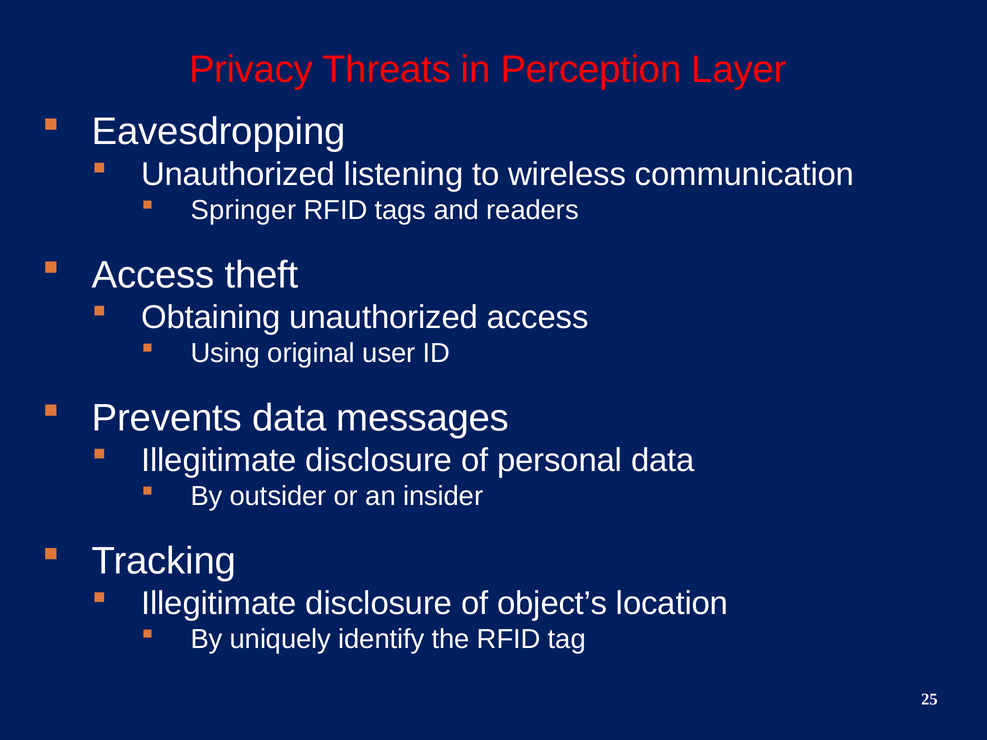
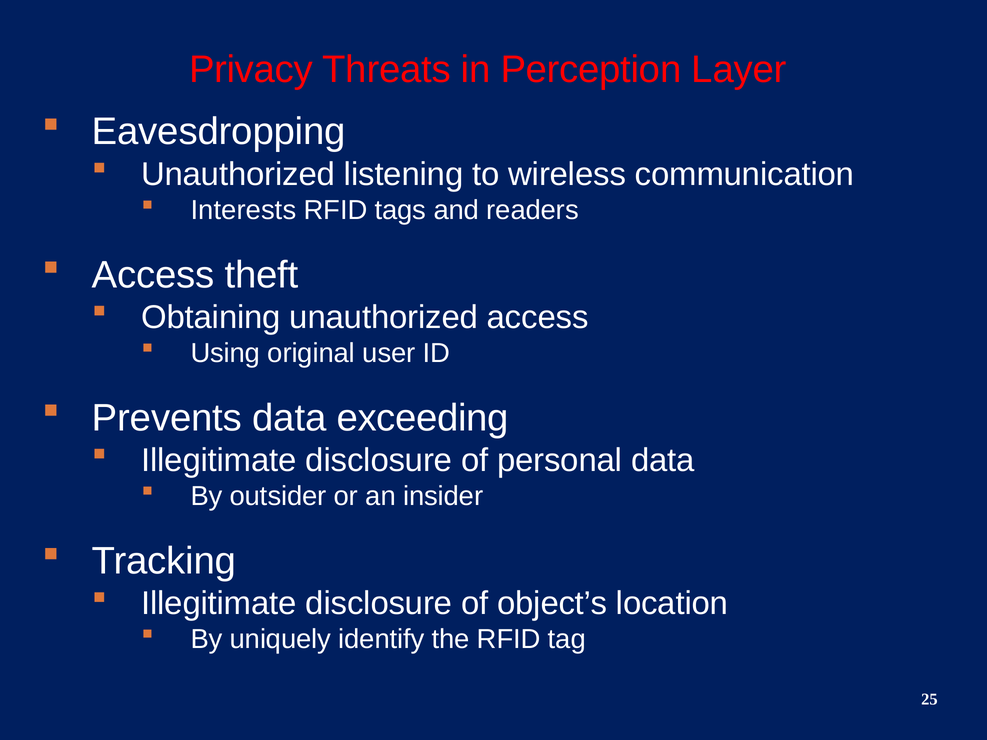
Springer: Springer -> Interests
messages: messages -> exceeding
